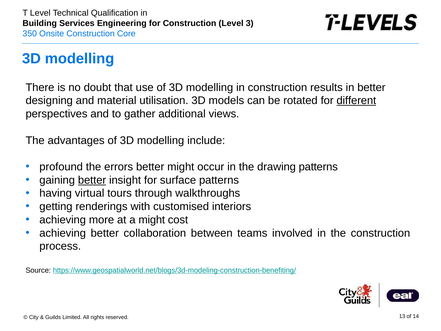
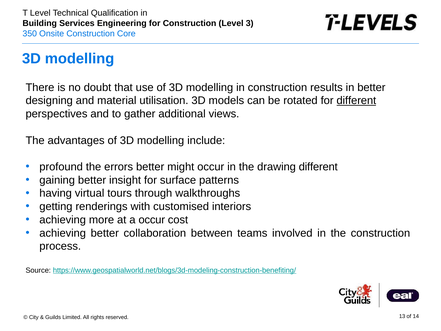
drawing patterns: patterns -> different
better at (92, 180) underline: present -> none
a might: might -> occur
